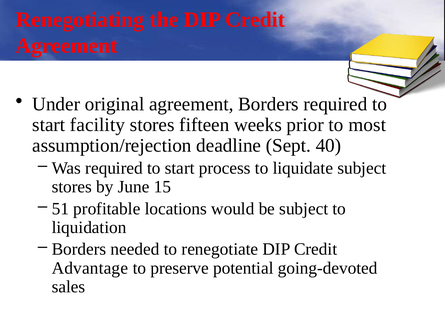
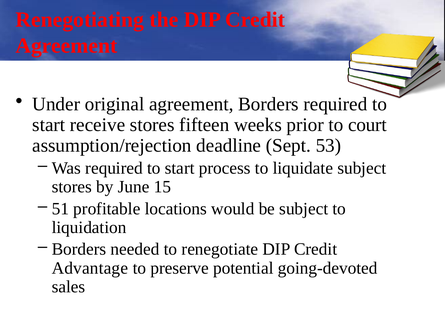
facility: facility -> receive
most: most -> court
40: 40 -> 53
